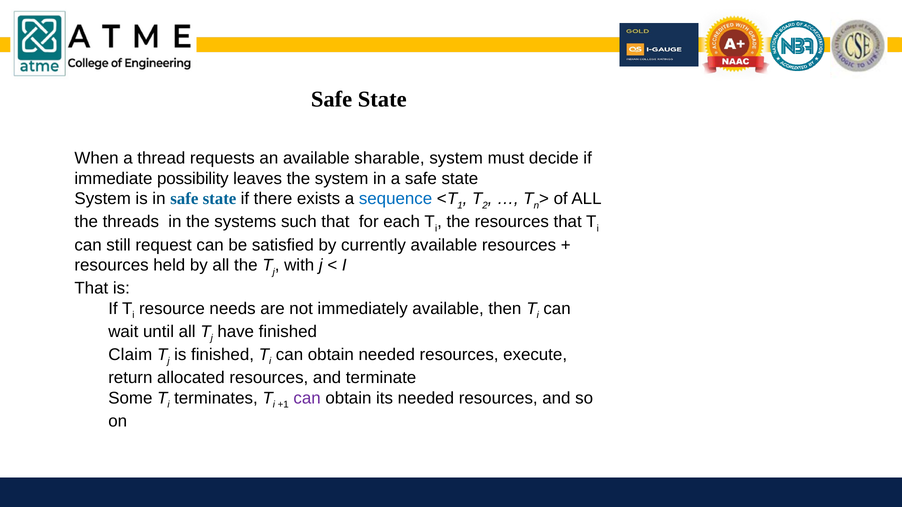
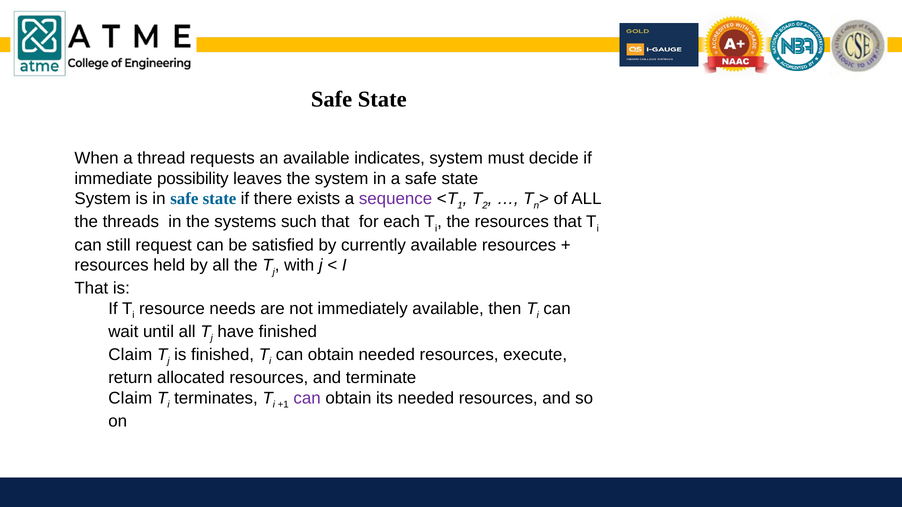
sharable: sharable -> indicates
sequence colour: blue -> purple
Some at (130, 398): Some -> Claim
